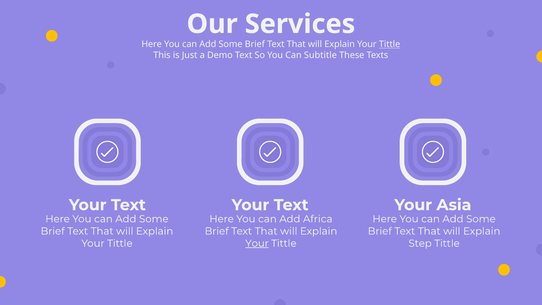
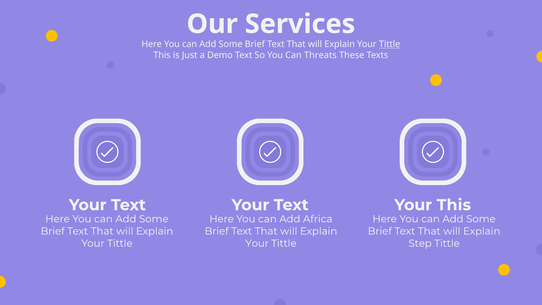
Subtitle: Subtitle -> Threats
Your Asia: Asia -> This
Your at (257, 243) underline: present -> none
